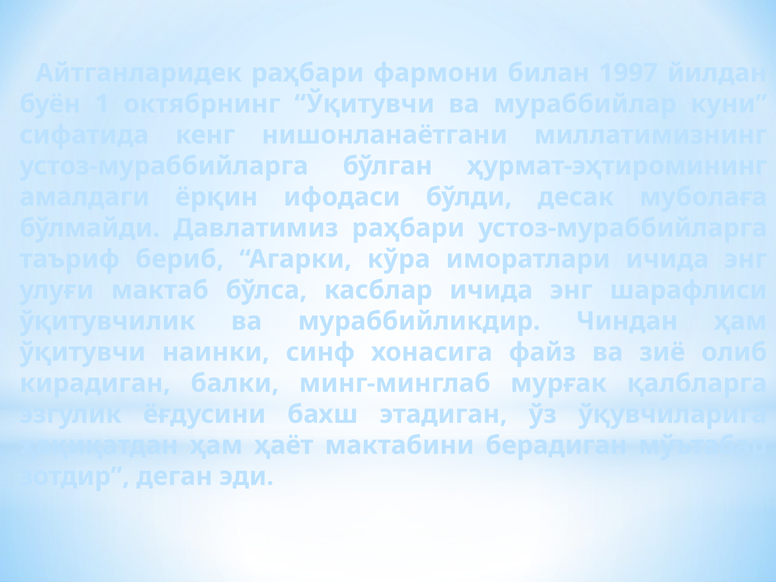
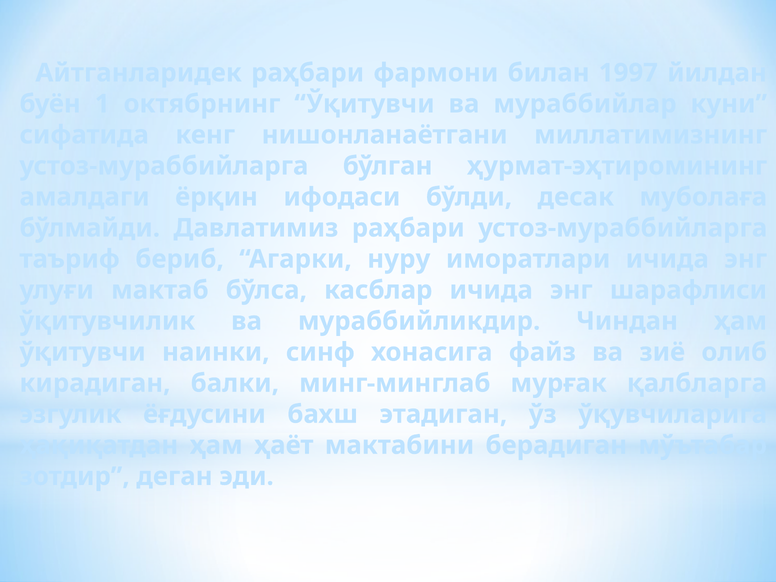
кўра: кўра -> нуру
